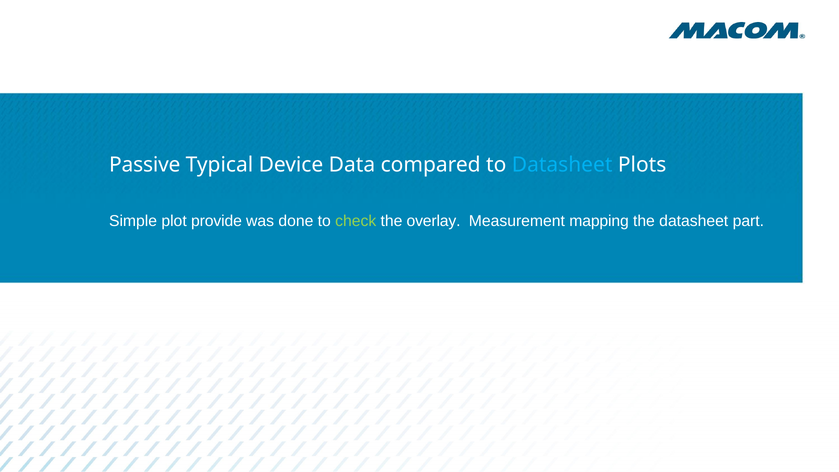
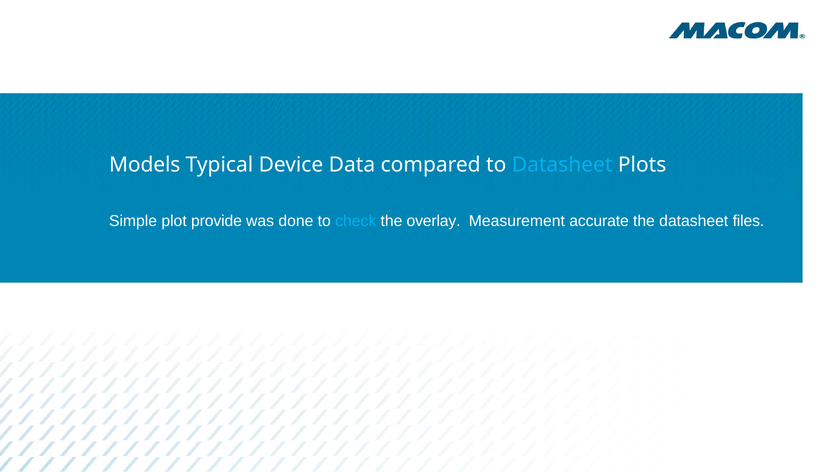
Passive: Passive -> Models
check colour: light green -> light blue
mapping: mapping -> accurate
part: part -> files
